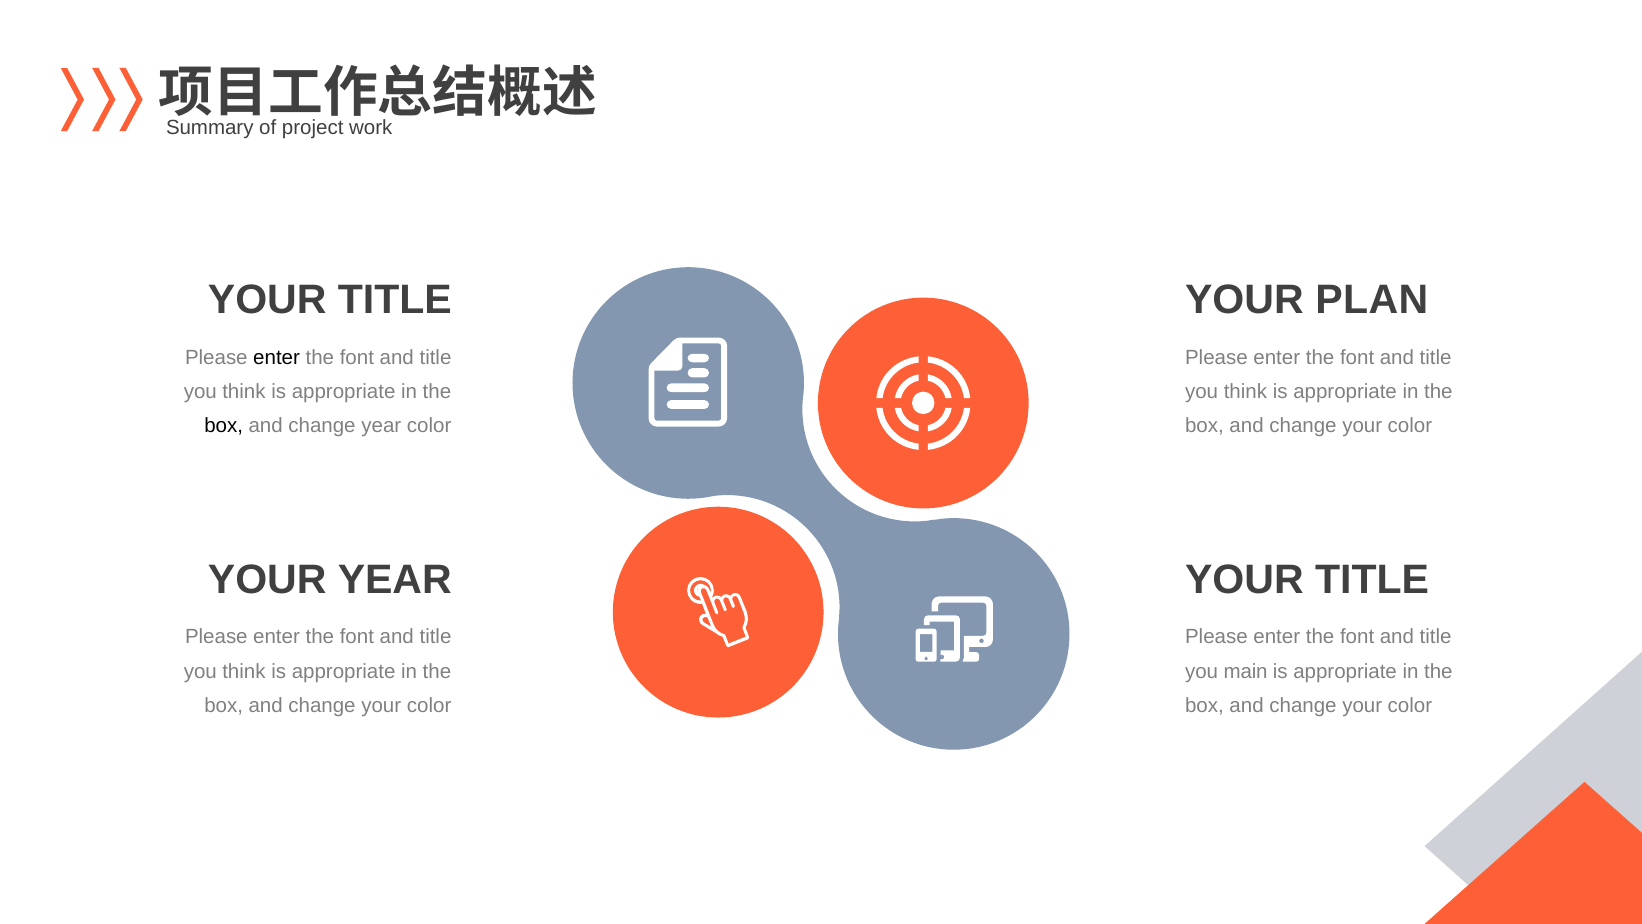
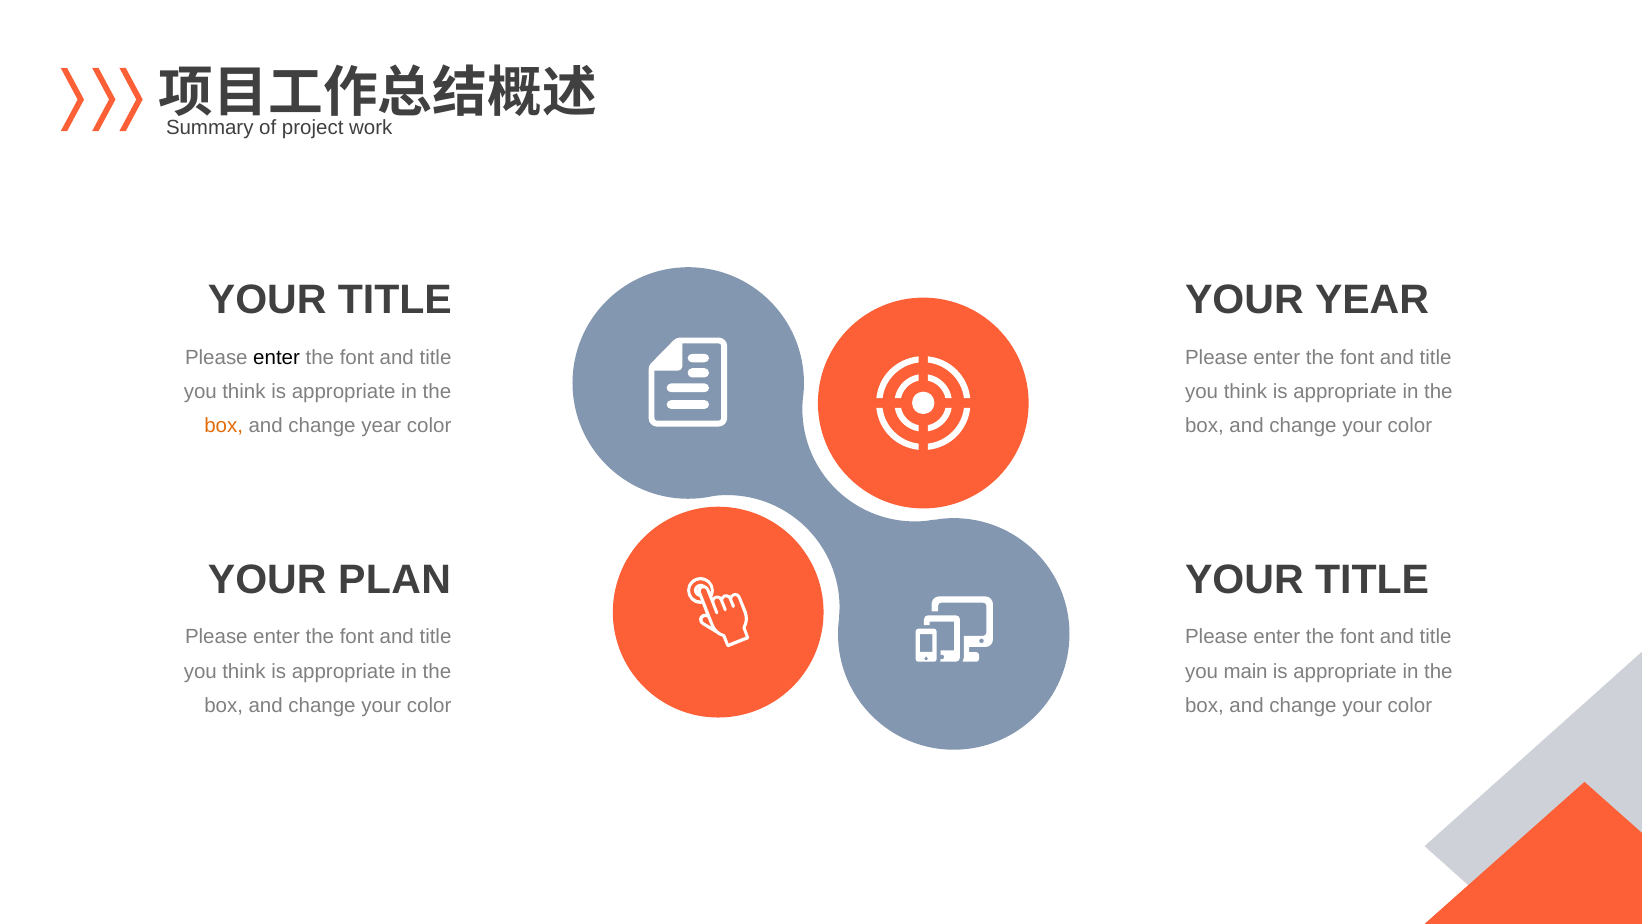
YOUR PLAN: PLAN -> YEAR
box at (224, 426) colour: black -> orange
YOUR YEAR: YEAR -> PLAN
